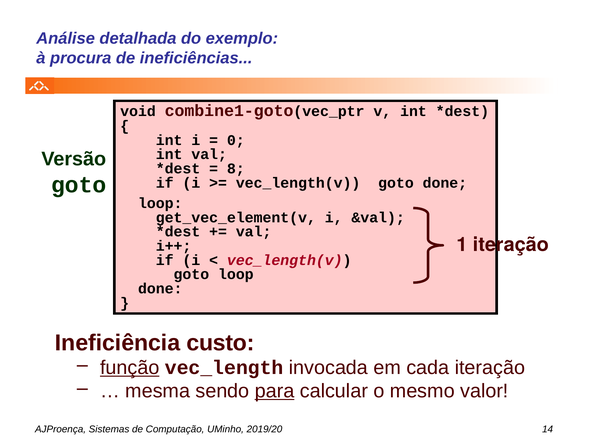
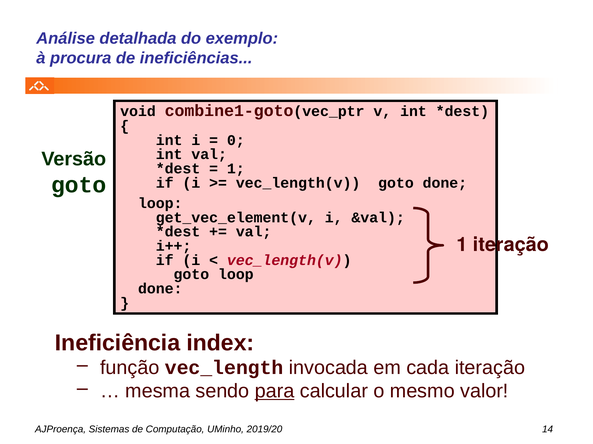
8 at (236, 169): 8 -> 1
custo: custo -> index
função underline: present -> none
